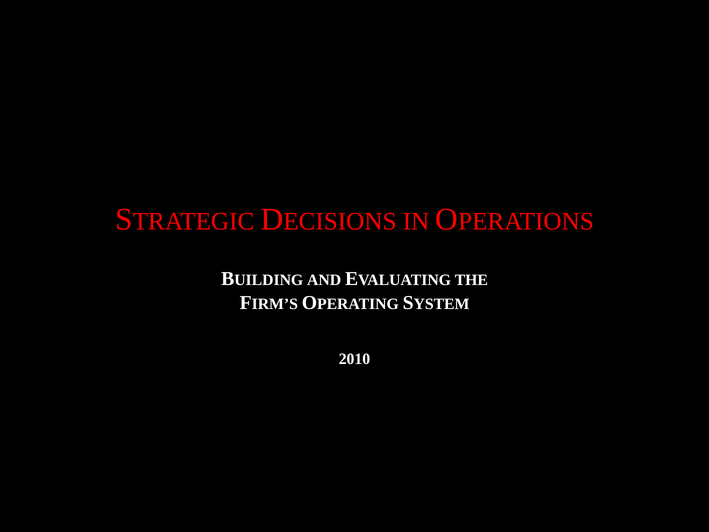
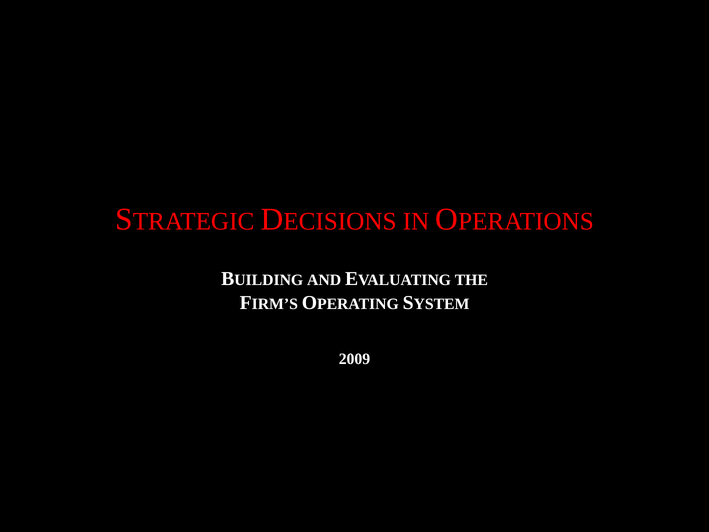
2010: 2010 -> 2009
